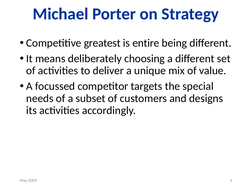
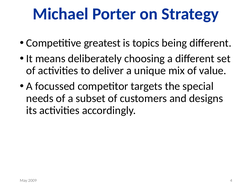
entire: entire -> topics
